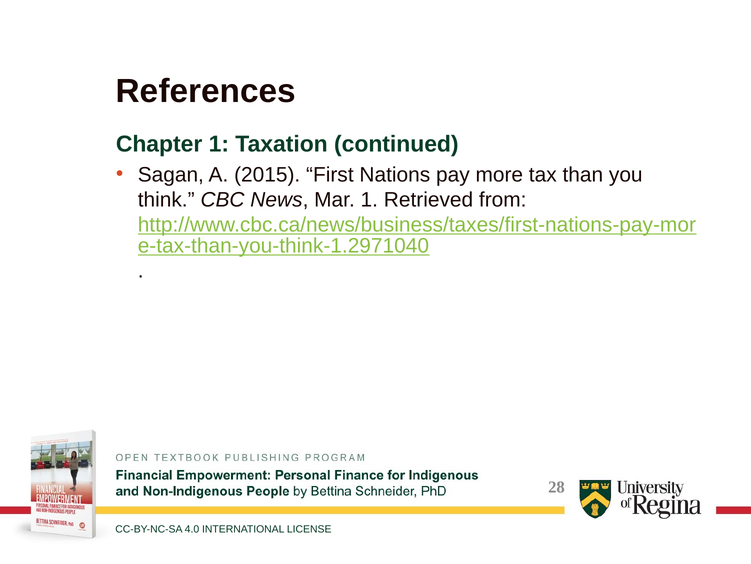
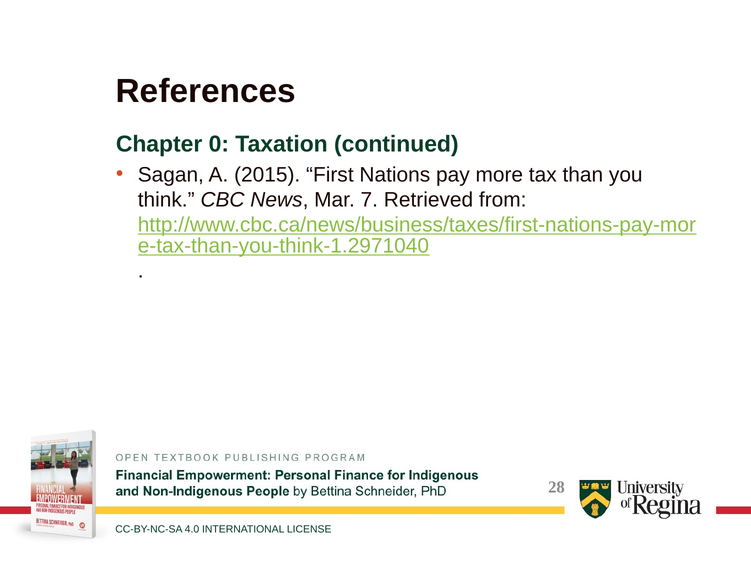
Chapter 1: 1 -> 0
Mar 1: 1 -> 7
